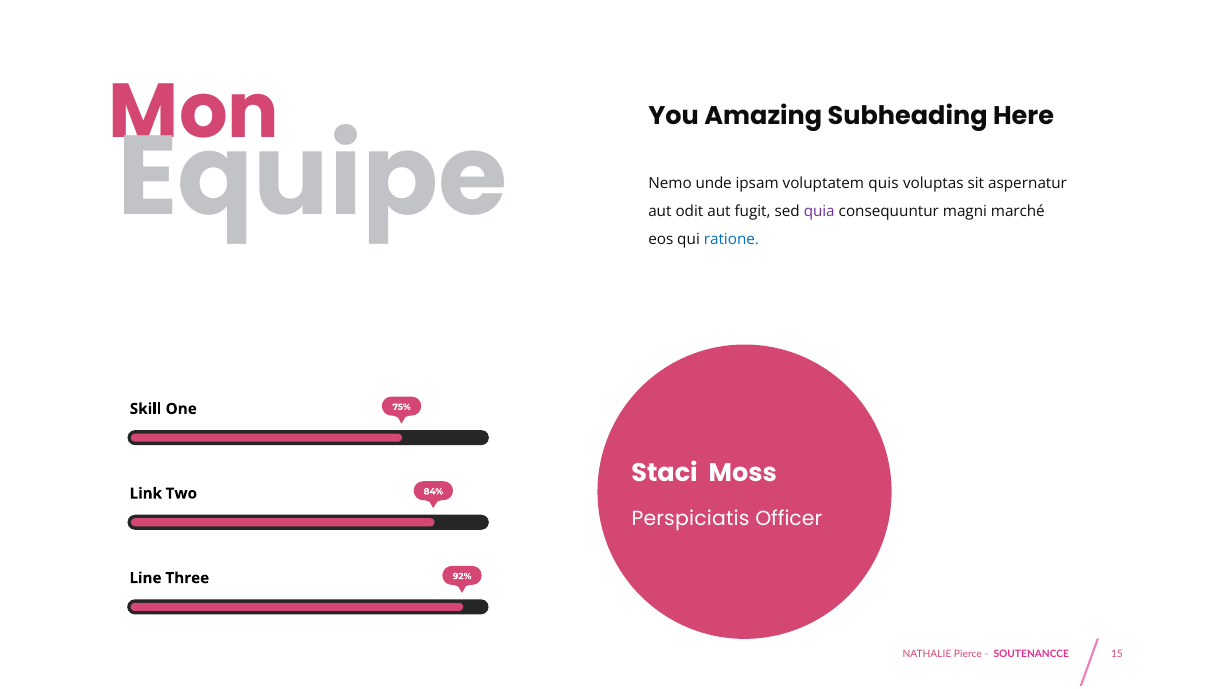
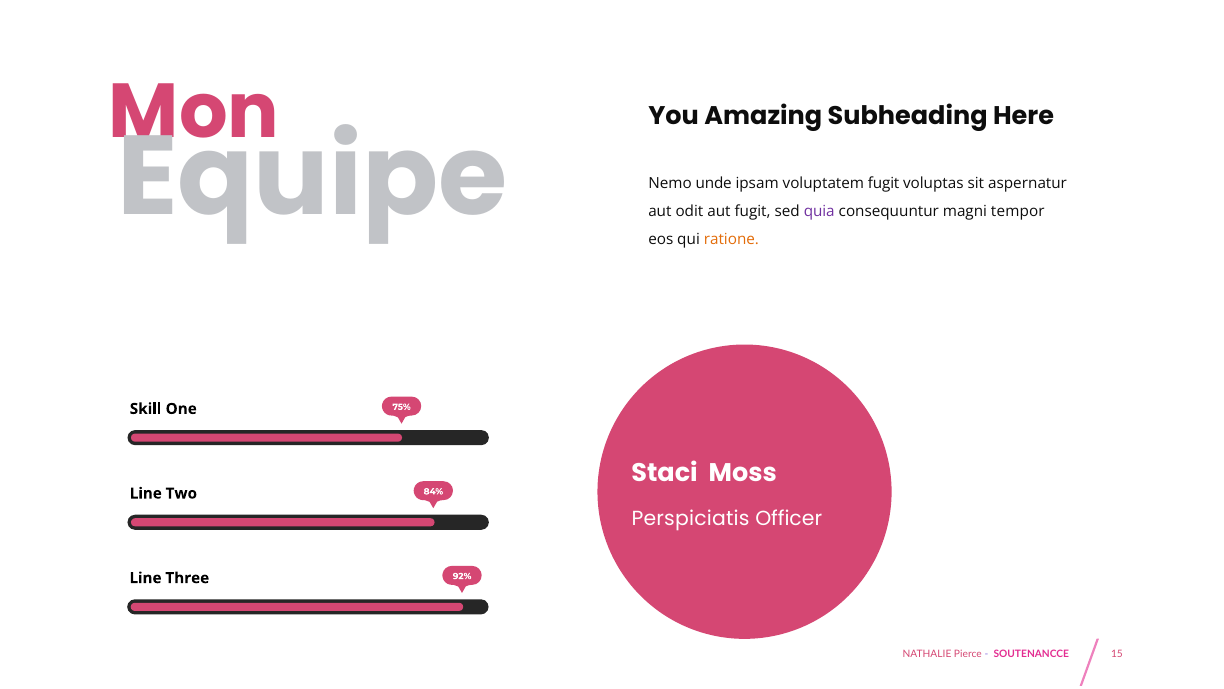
voluptatem quis: quis -> fugit
marché: marché -> tempor
ratione colour: blue -> orange
Link at (146, 493): Link -> Line
